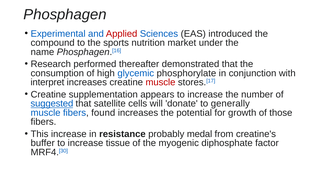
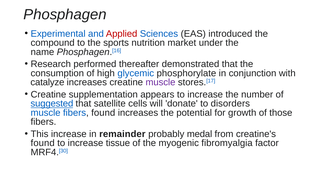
interpret: interpret -> catalyze
muscle at (160, 83) colour: red -> purple
generally: generally -> disorders
resistance: resistance -> remainder
buffer at (43, 144): buffer -> found
diphosphate: diphosphate -> fibromyalgia
